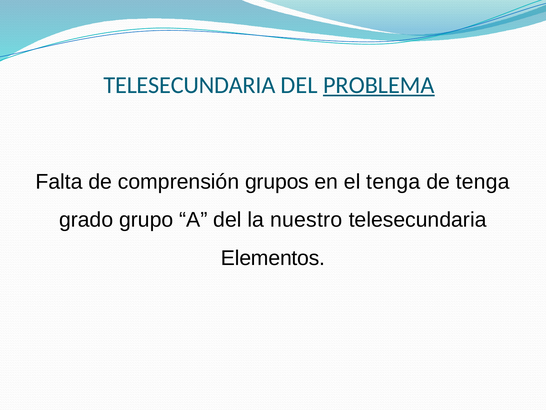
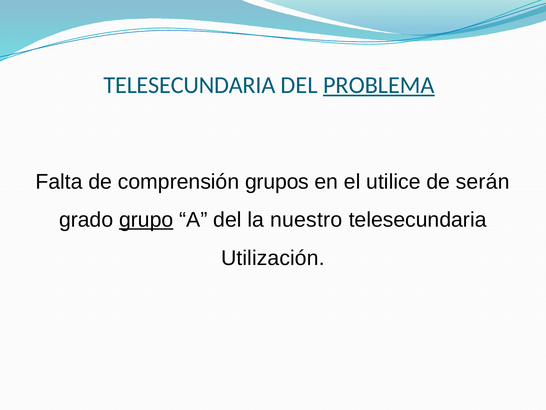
el tenga: tenga -> utilice
de tenga: tenga -> serán
grupo underline: none -> present
Elementos: Elementos -> Utilización
